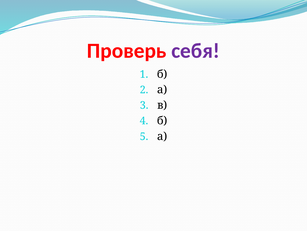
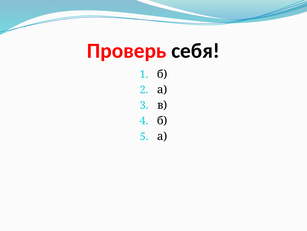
себя colour: purple -> black
